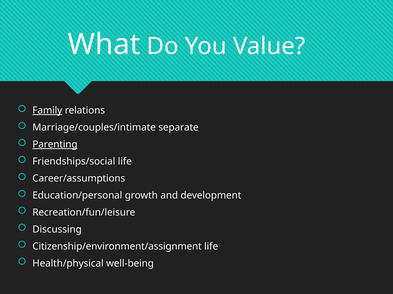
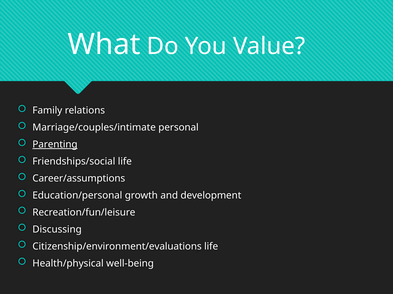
Family underline: present -> none
separate: separate -> personal
Citizenship/environment/assignment: Citizenship/environment/assignment -> Citizenship/environment/evaluations
